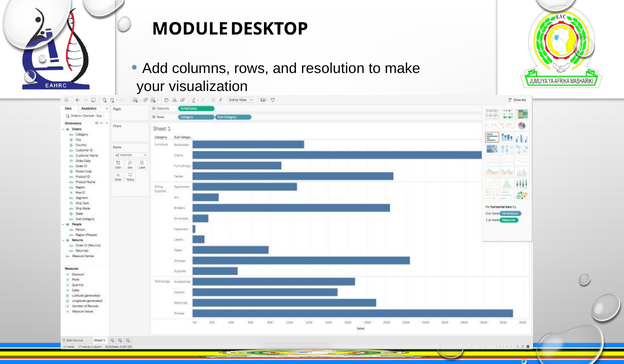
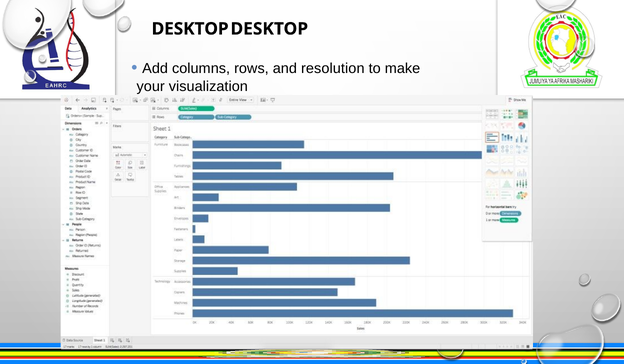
MODULE at (190, 29): MODULE -> DESKTOP
